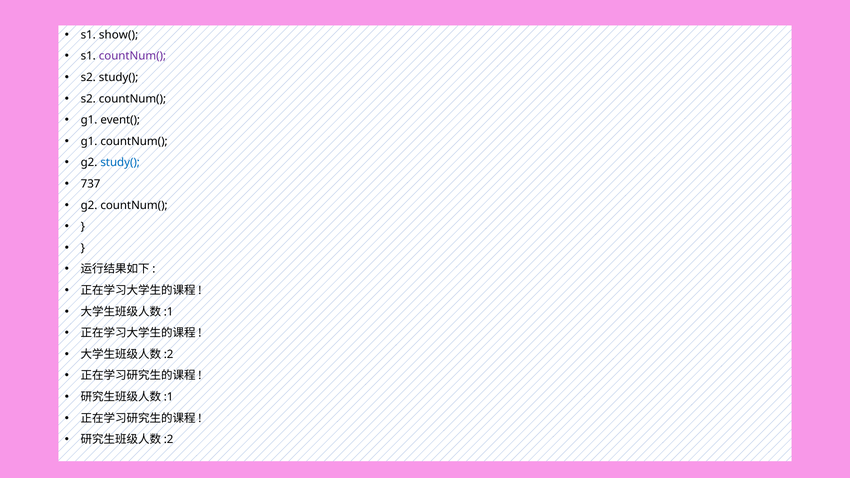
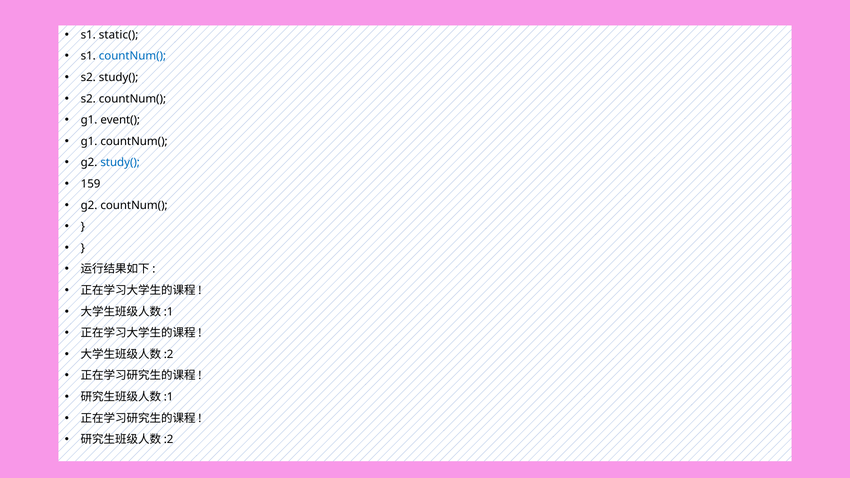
show(: show( -> static(
countNum( at (132, 56) colour: purple -> blue
737: 737 -> 159
